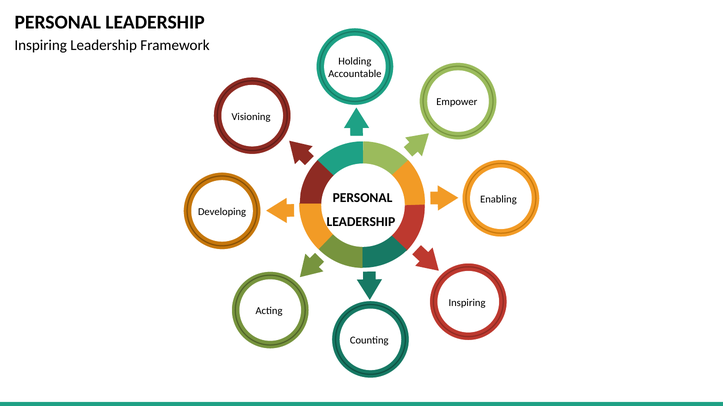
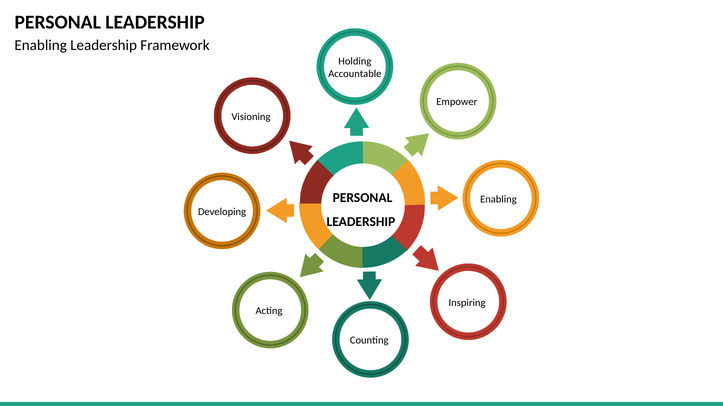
Inspiring at (41, 45): Inspiring -> Enabling
